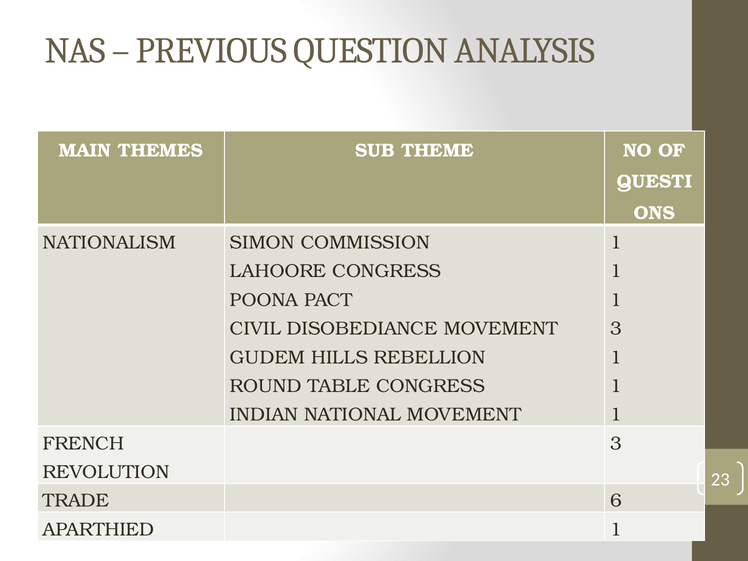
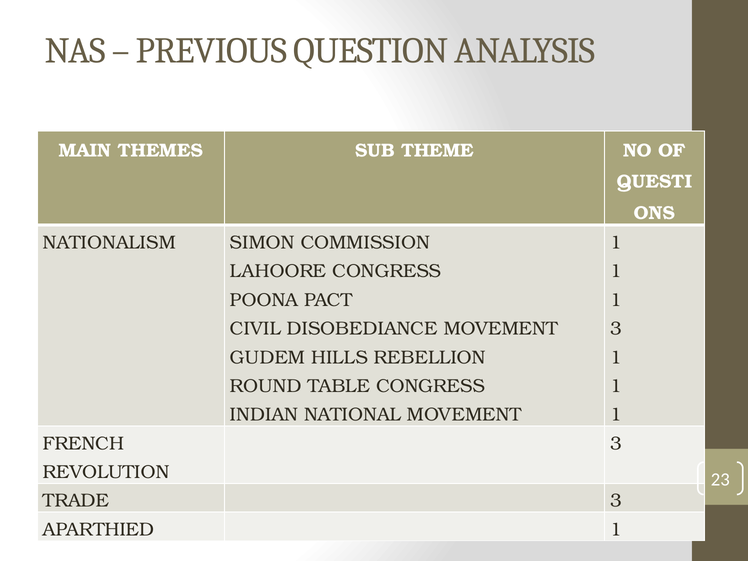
TRADE 6: 6 -> 3
